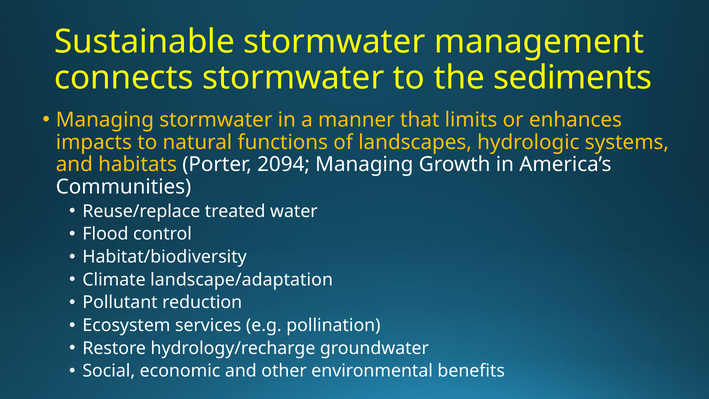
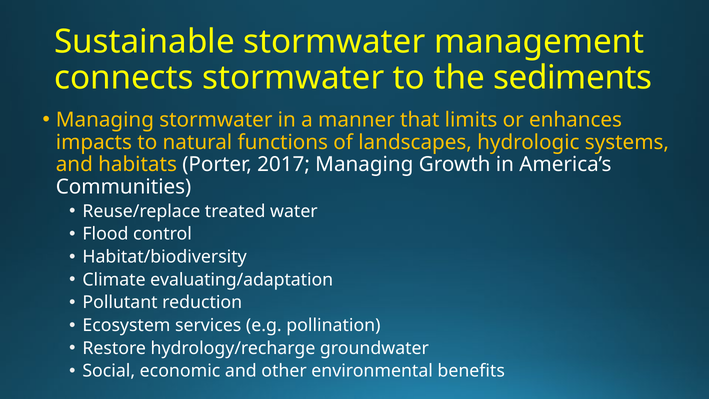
2094: 2094 -> 2017
landscape/adaptation: landscape/adaptation -> evaluating/adaptation
